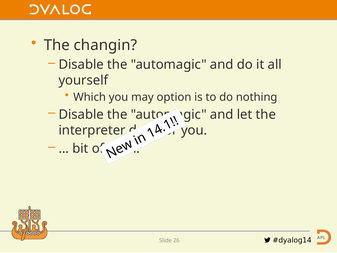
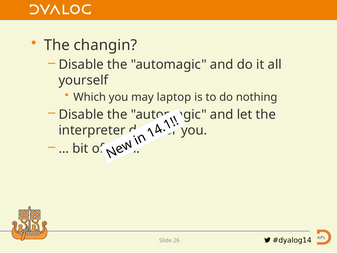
option: option -> laptop
